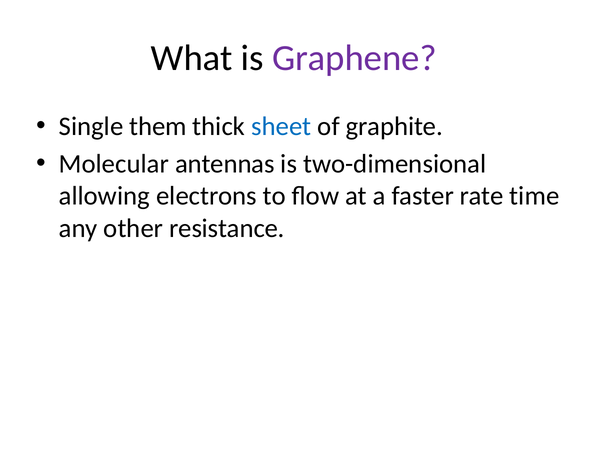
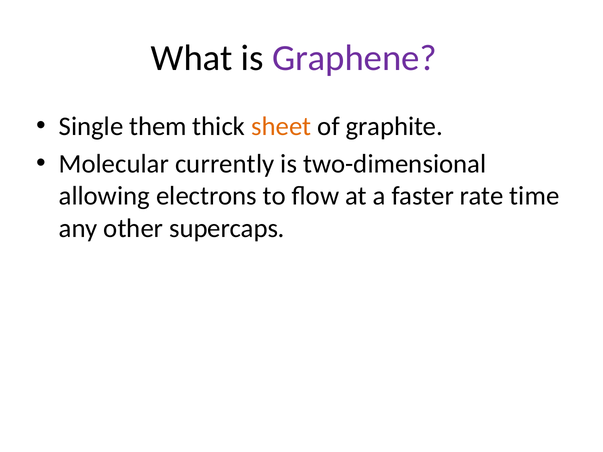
sheet colour: blue -> orange
antennas: antennas -> currently
resistance: resistance -> supercaps
